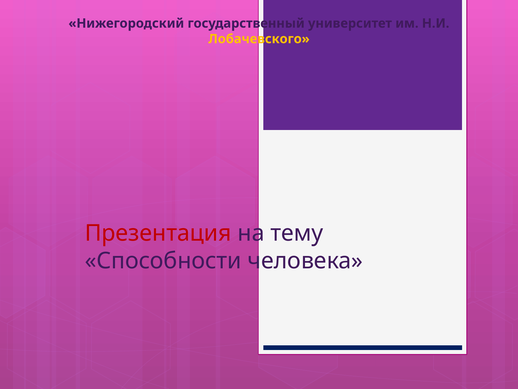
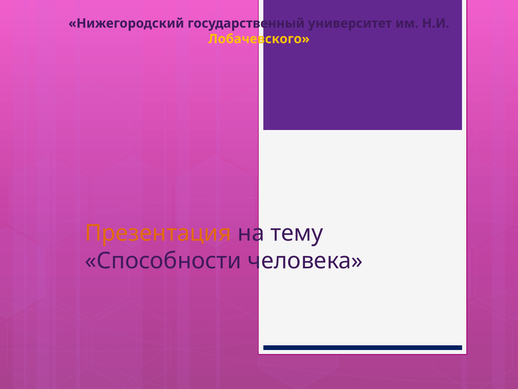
Презентация colour: red -> orange
